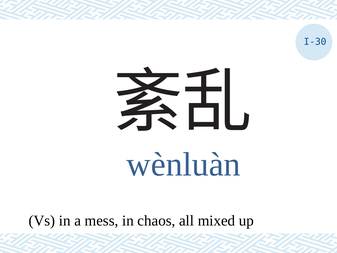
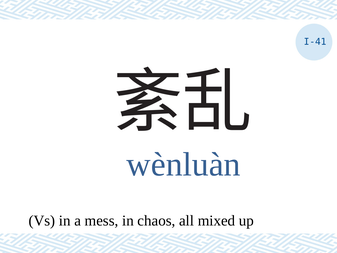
I-30: I-30 -> I-41
